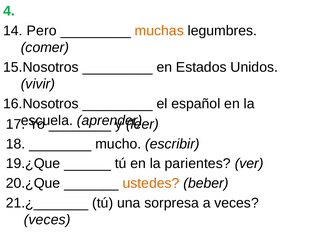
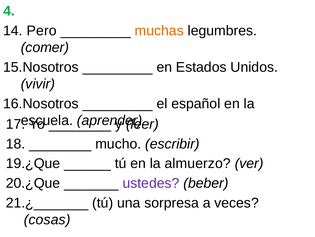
parientes: parientes -> almuerzo
ustedes colour: orange -> purple
veces at (47, 219): veces -> cosas
